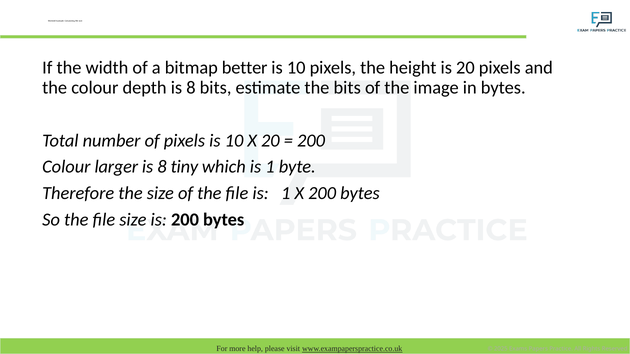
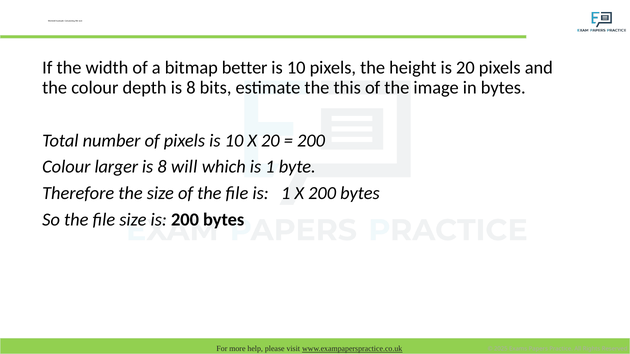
the bits: bits -> this
tiny: tiny -> will
